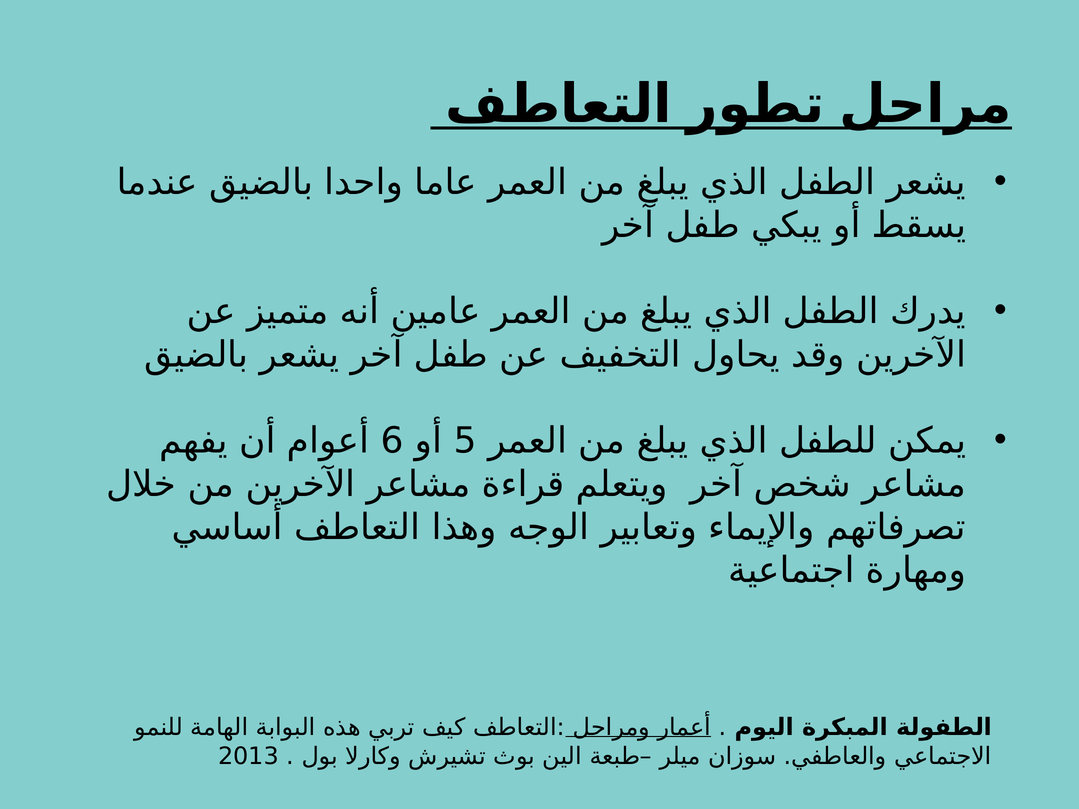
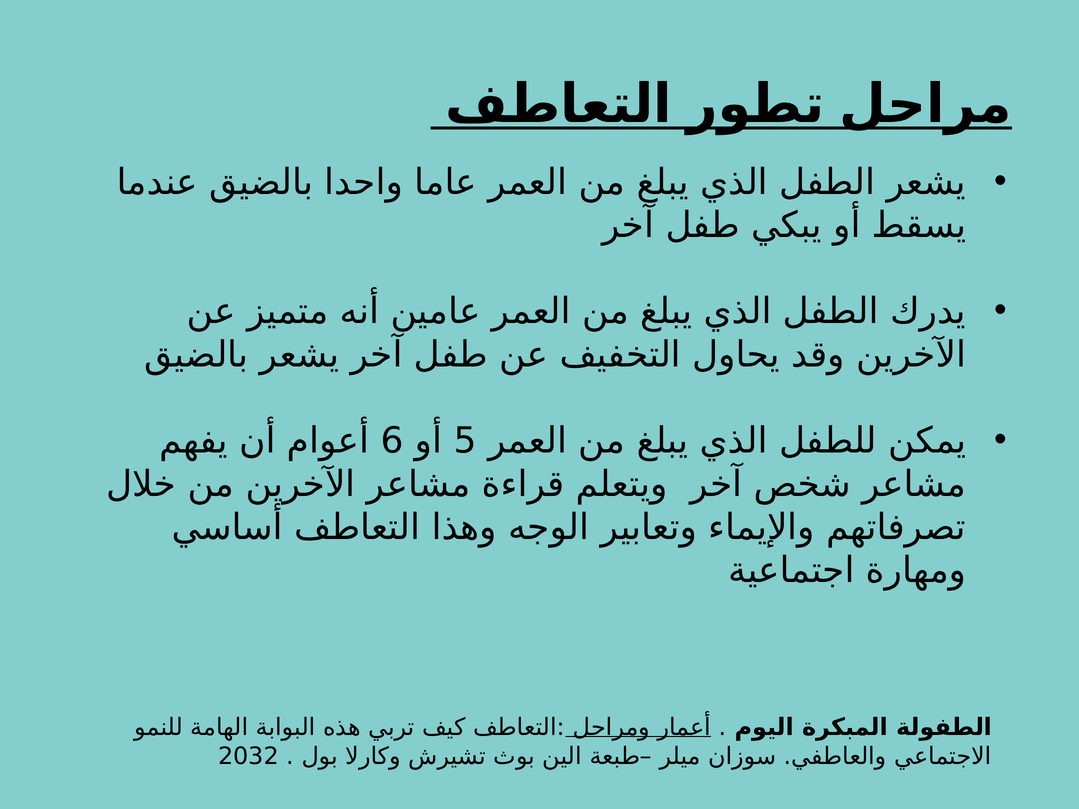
2013: 2013 -> 2032
